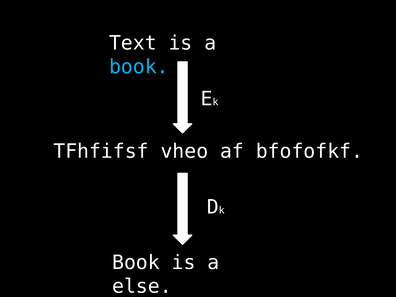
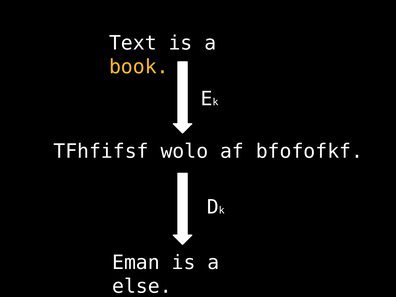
book at (139, 67) colour: light blue -> yellow
vheo: vheo -> wolo
Book at (136, 263): Book -> Eman
